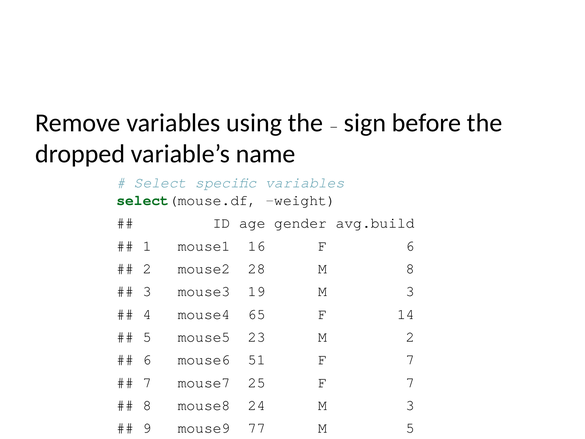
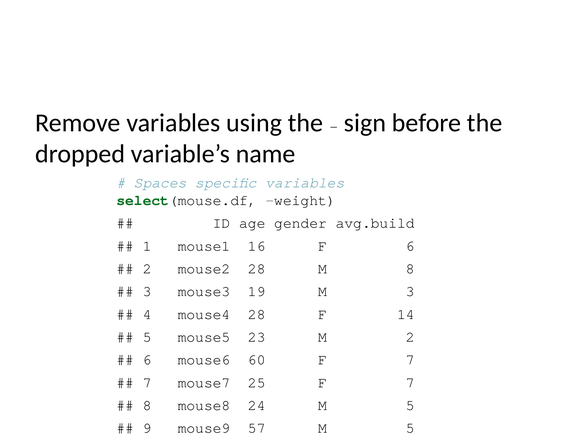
Select: Select -> Spaces
mouse4 65: 65 -> 28
51: 51 -> 60
24 M 3: 3 -> 5
77: 77 -> 57
